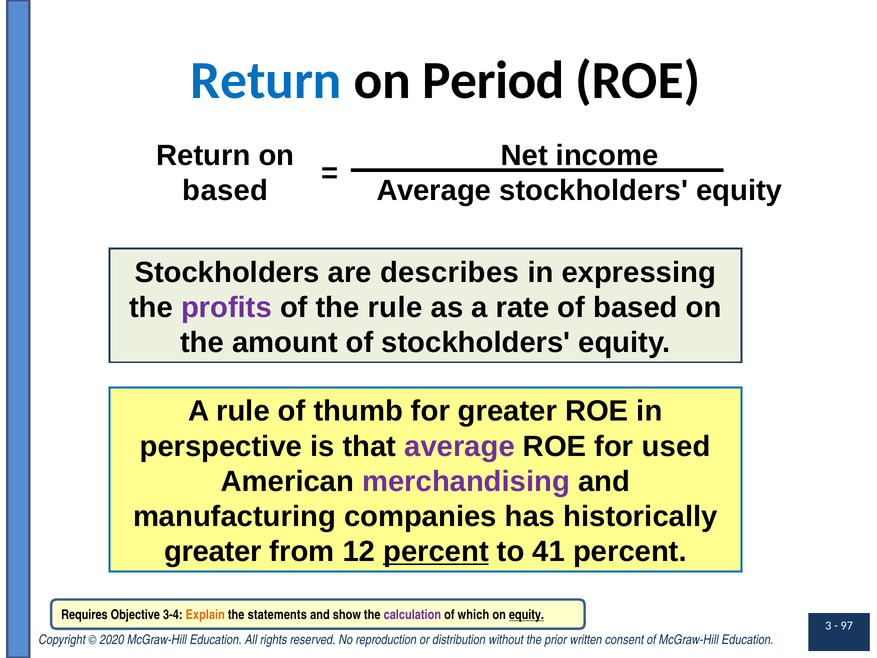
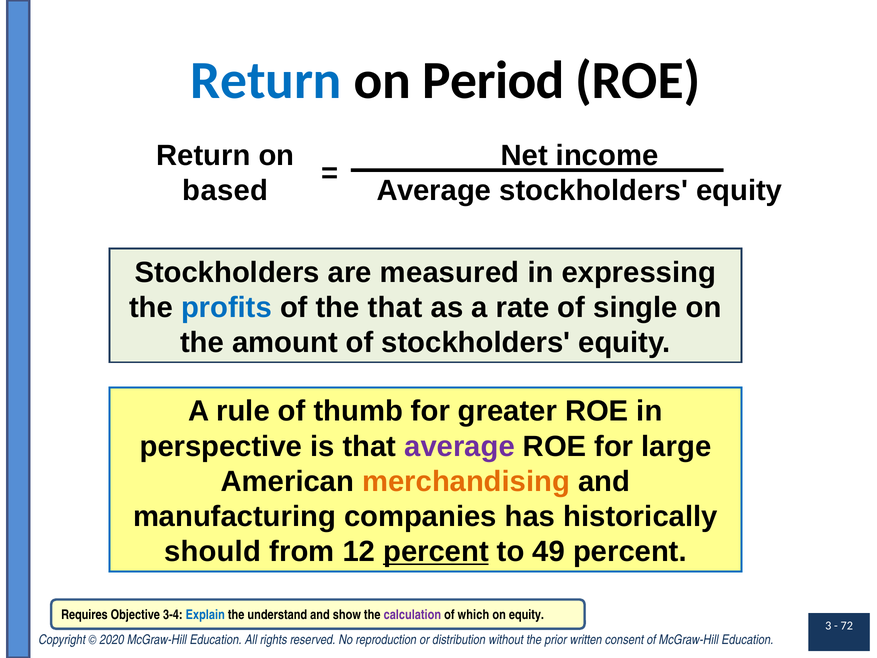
describes: describes -> measured
profits colour: purple -> blue
the rule: rule -> that
of based: based -> single
used: used -> large
merchandising colour: purple -> orange
greater at (213, 551): greater -> should
41: 41 -> 49
Explain colour: orange -> blue
statements: statements -> understand
equity at (526, 615) underline: present -> none
97: 97 -> 72
